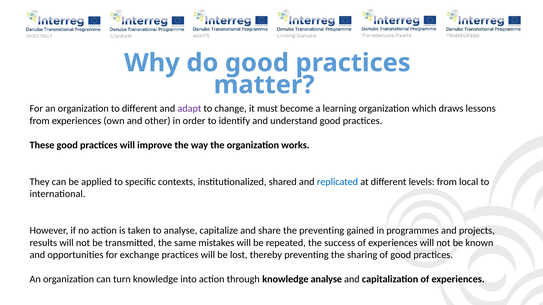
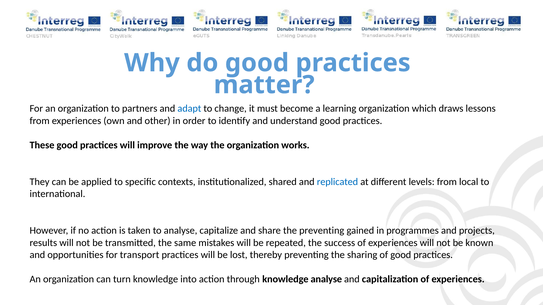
to different: different -> partners
adapt colour: purple -> blue
exchange: exchange -> transport
